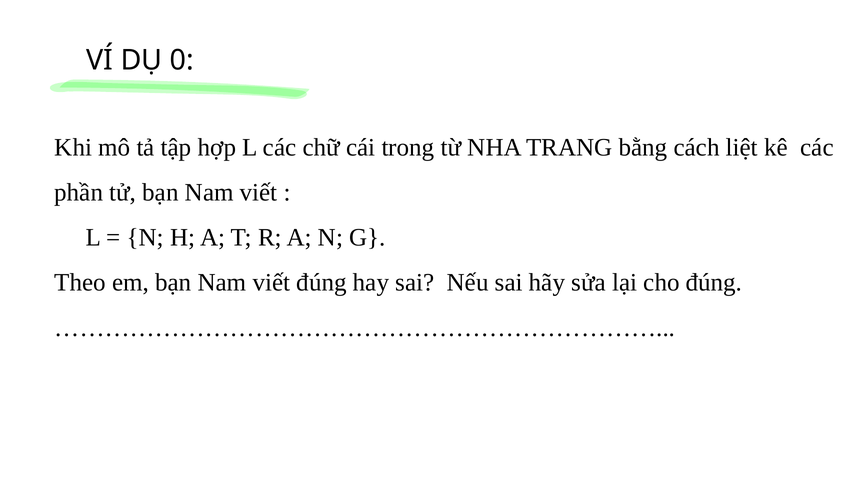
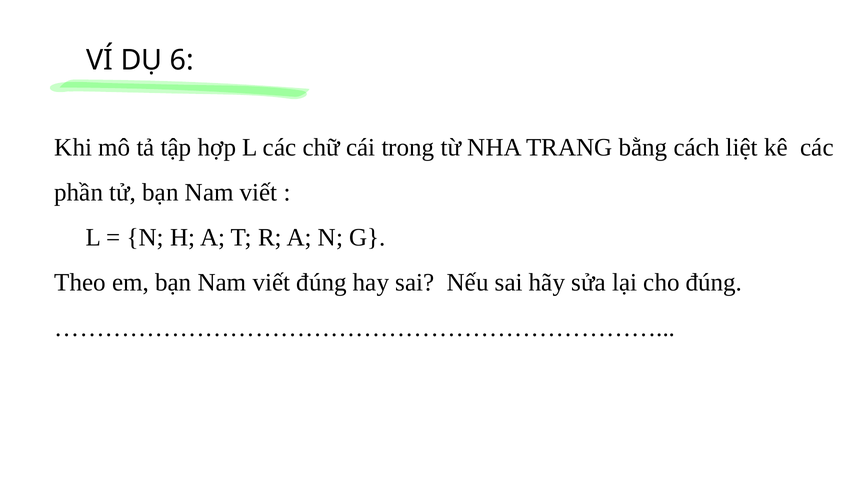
0: 0 -> 6
